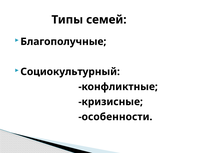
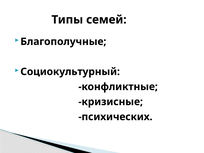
особенности: особенности -> психических
